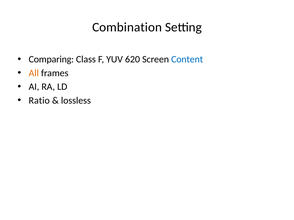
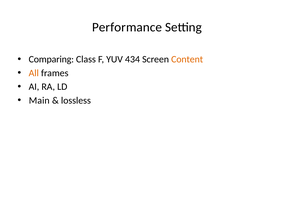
Combination: Combination -> Performance
620: 620 -> 434
Content colour: blue -> orange
Ratio: Ratio -> Main
